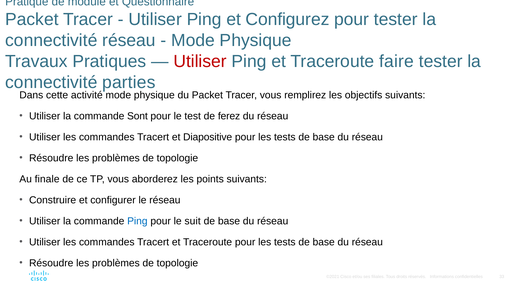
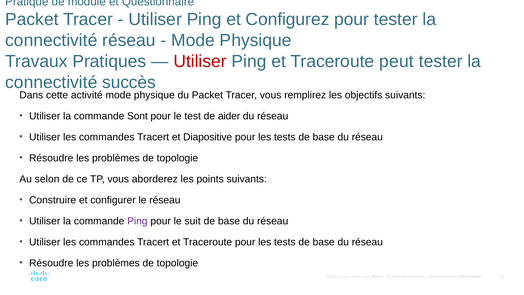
faire: faire -> peut
parties: parties -> succès
ferez: ferez -> aider
finale: finale -> selon
Ping at (137, 221) colour: blue -> purple
